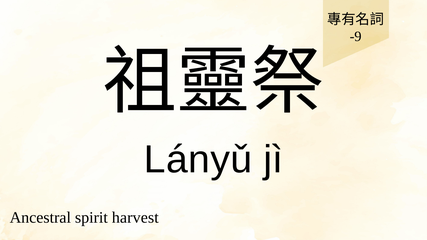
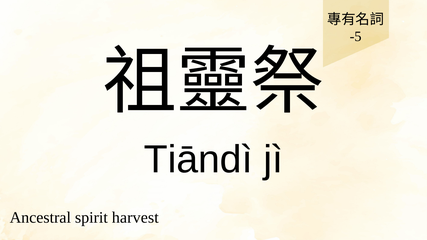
-9: -9 -> -5
Lányǔ: Lányǔ -> Tiāndì
